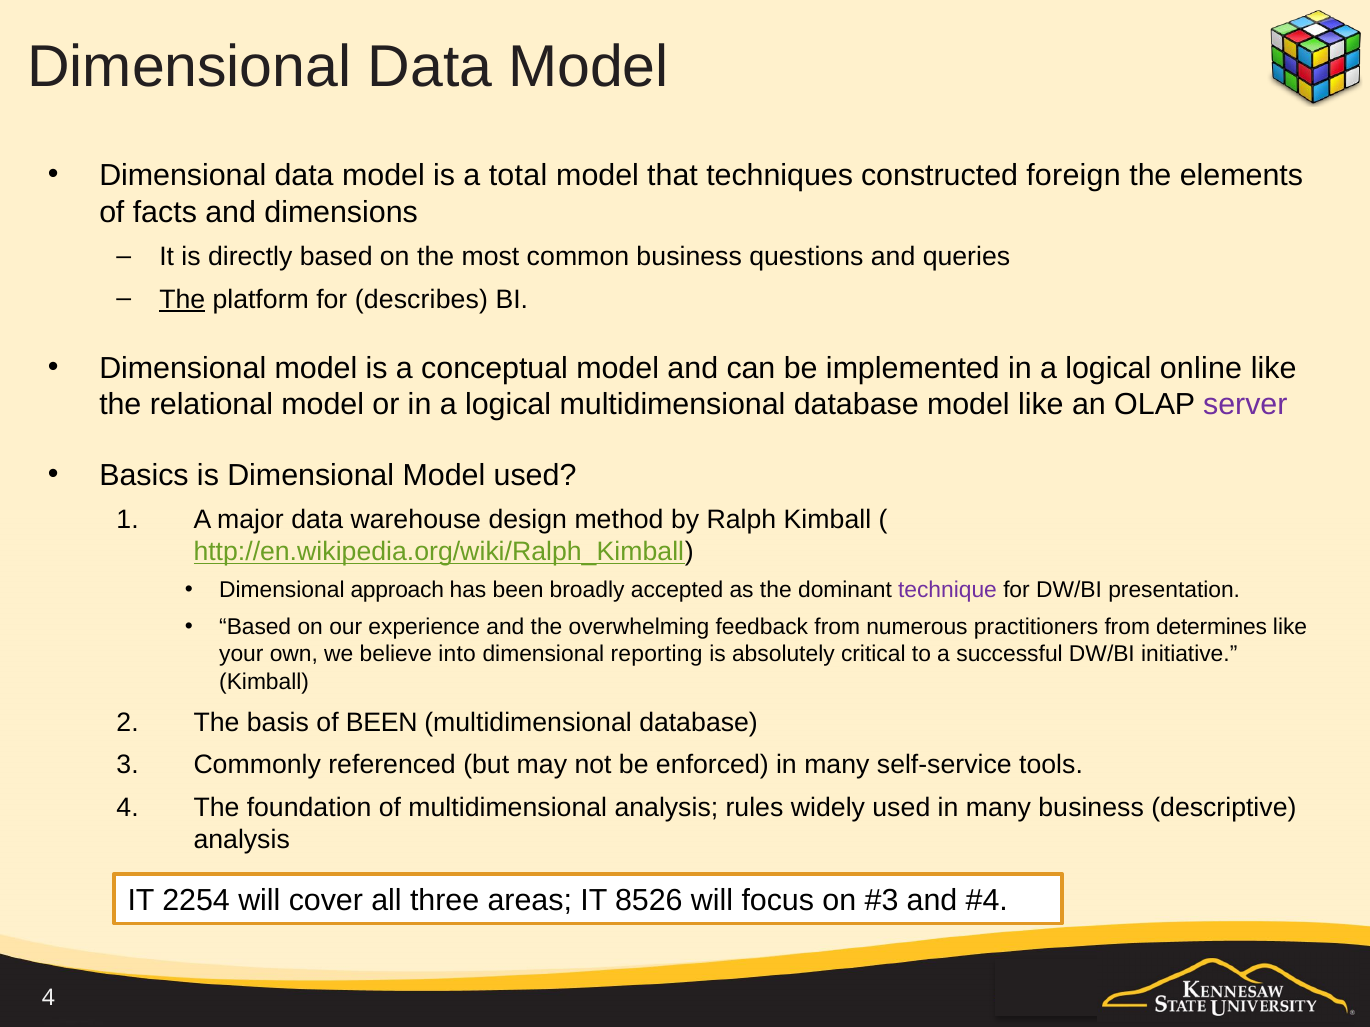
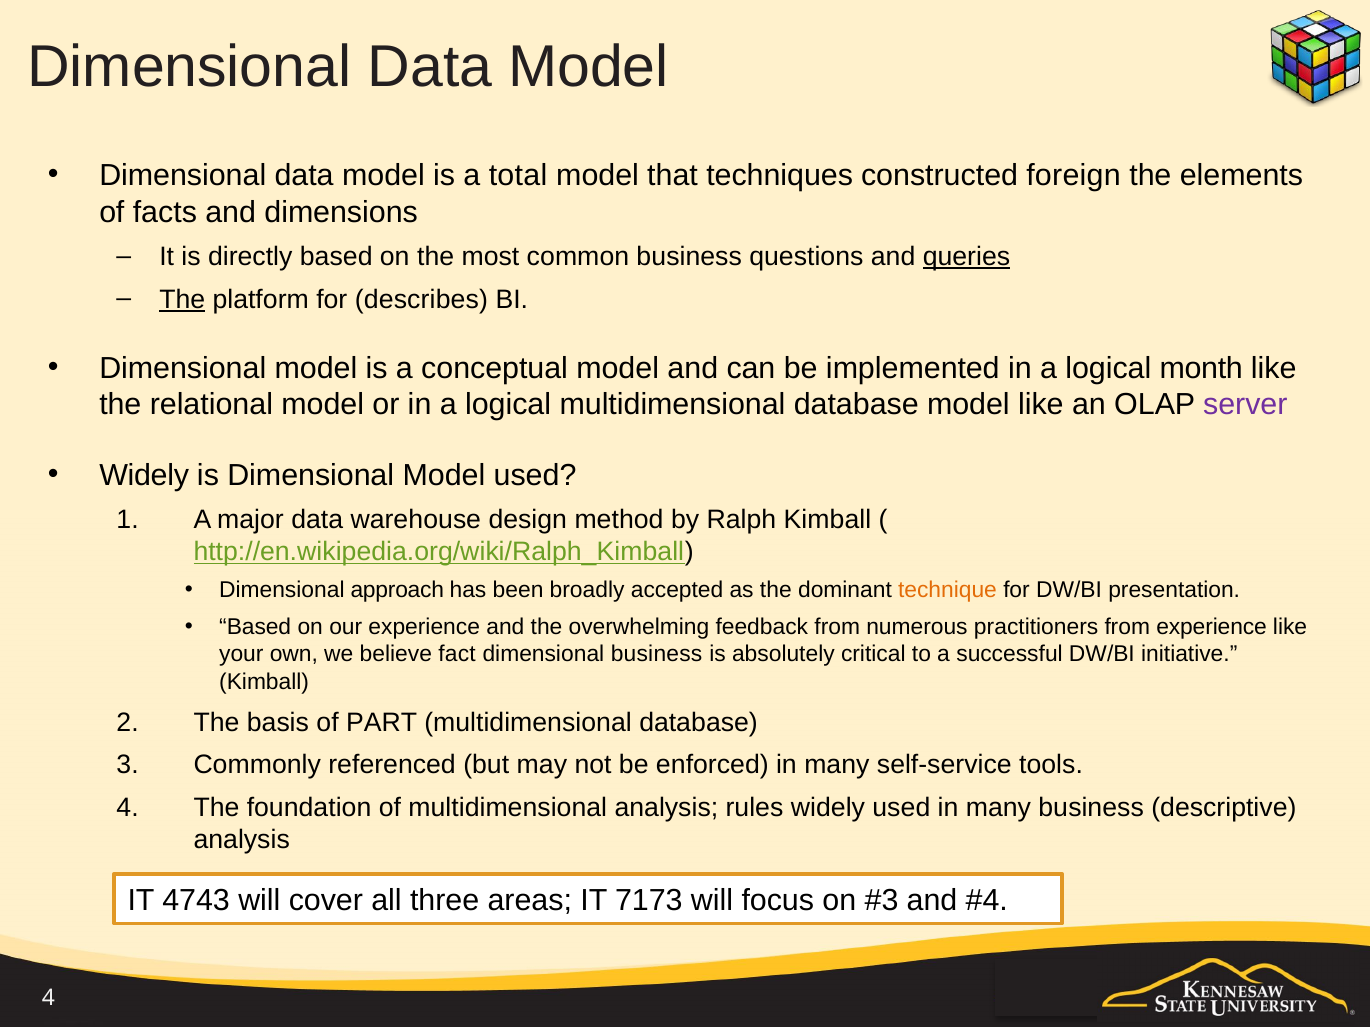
queries underline: none -> present
online: online -> month
Basics at (144, 476): Basics -> Widely
technique colour: purple -> orange
from determines: determines -> experience
into: into -> fact
dimensional reporting: reporting -> business
of BEEN: BEEN -> PART
2254: 2254 -> 4743
8526: 8526 -> 7173
